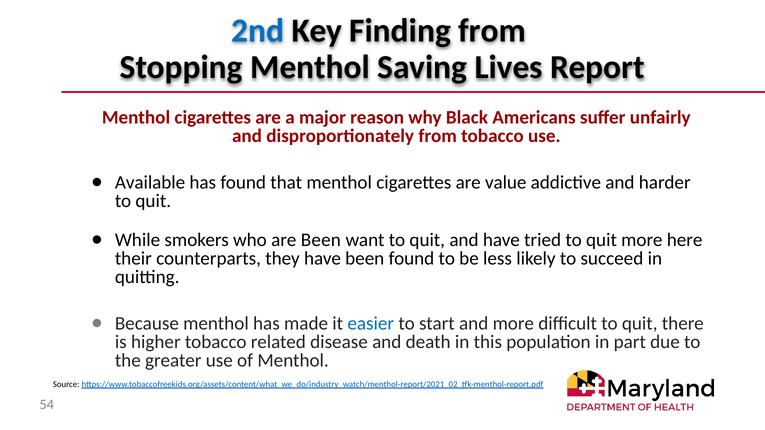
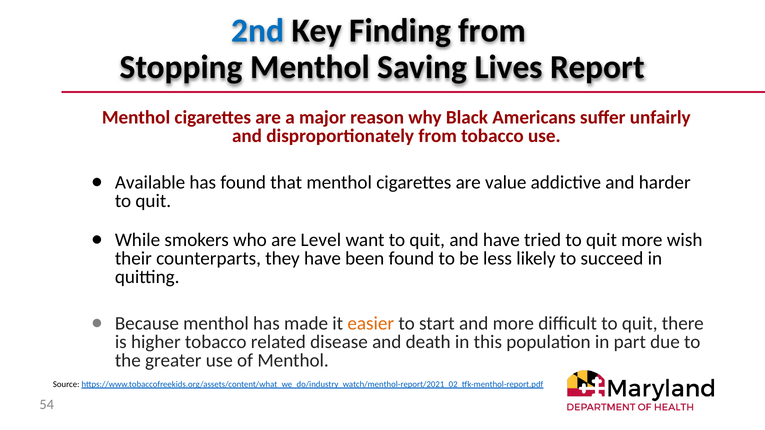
are Been: Been -> Level
here: here -> wish
easier colour: blue -> orange
